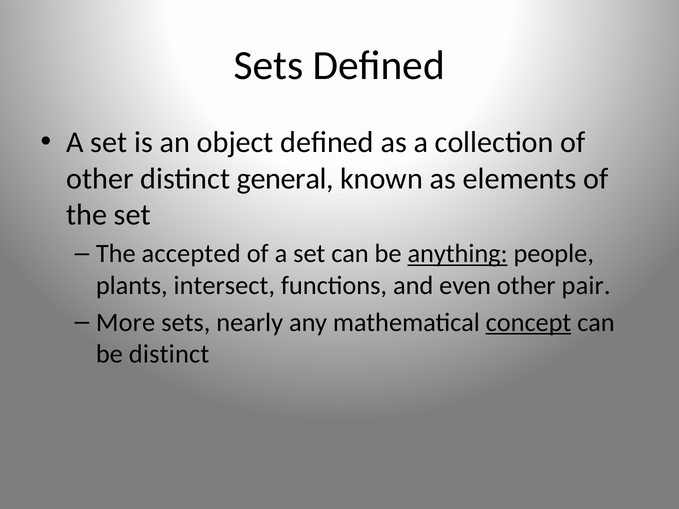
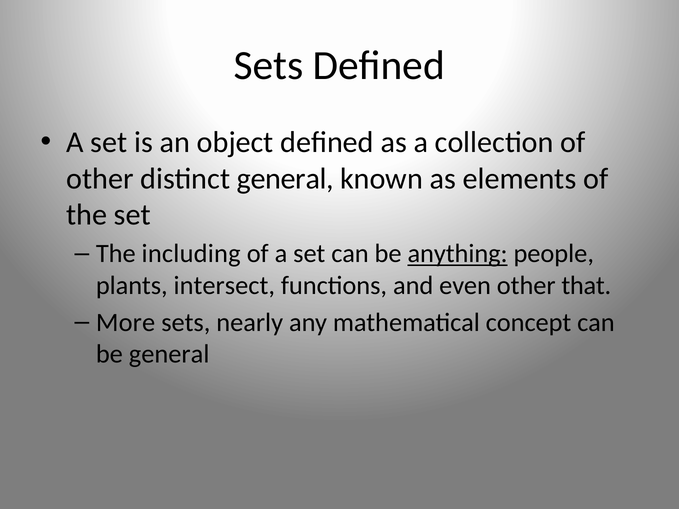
accepted: accepted -> including
pair: pair -> that
concept underline: present -> none
be distinct: distinct -> general
